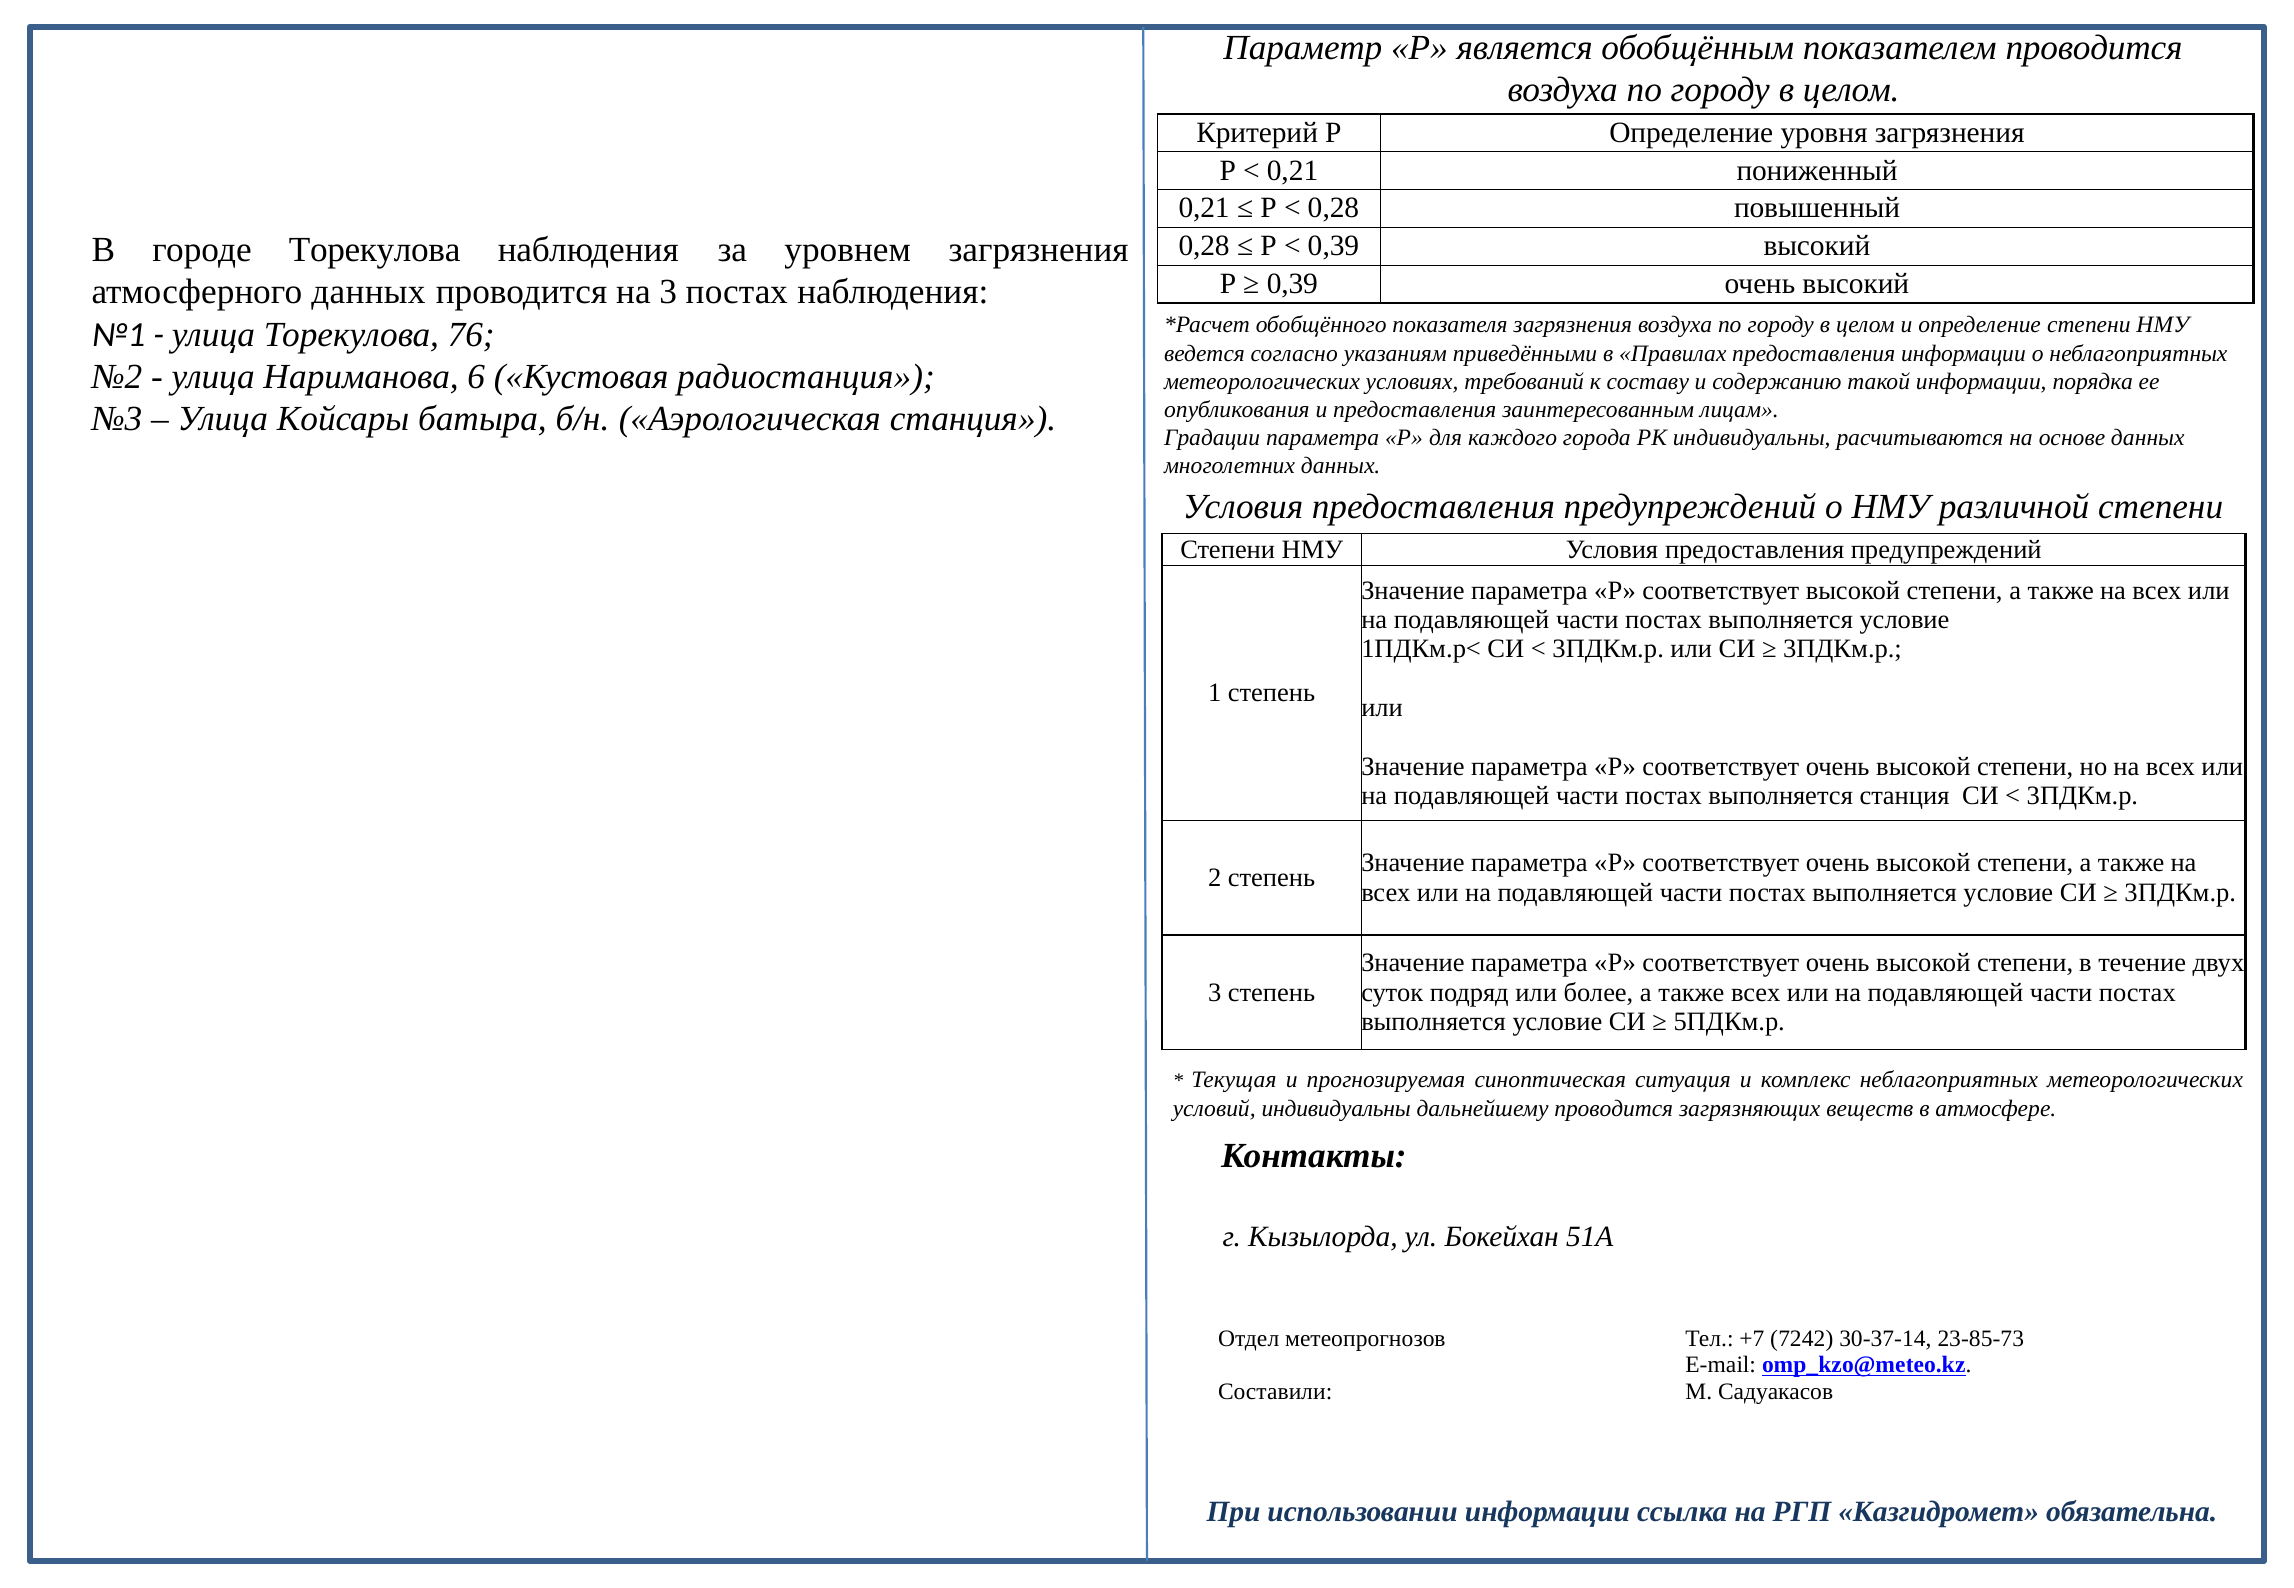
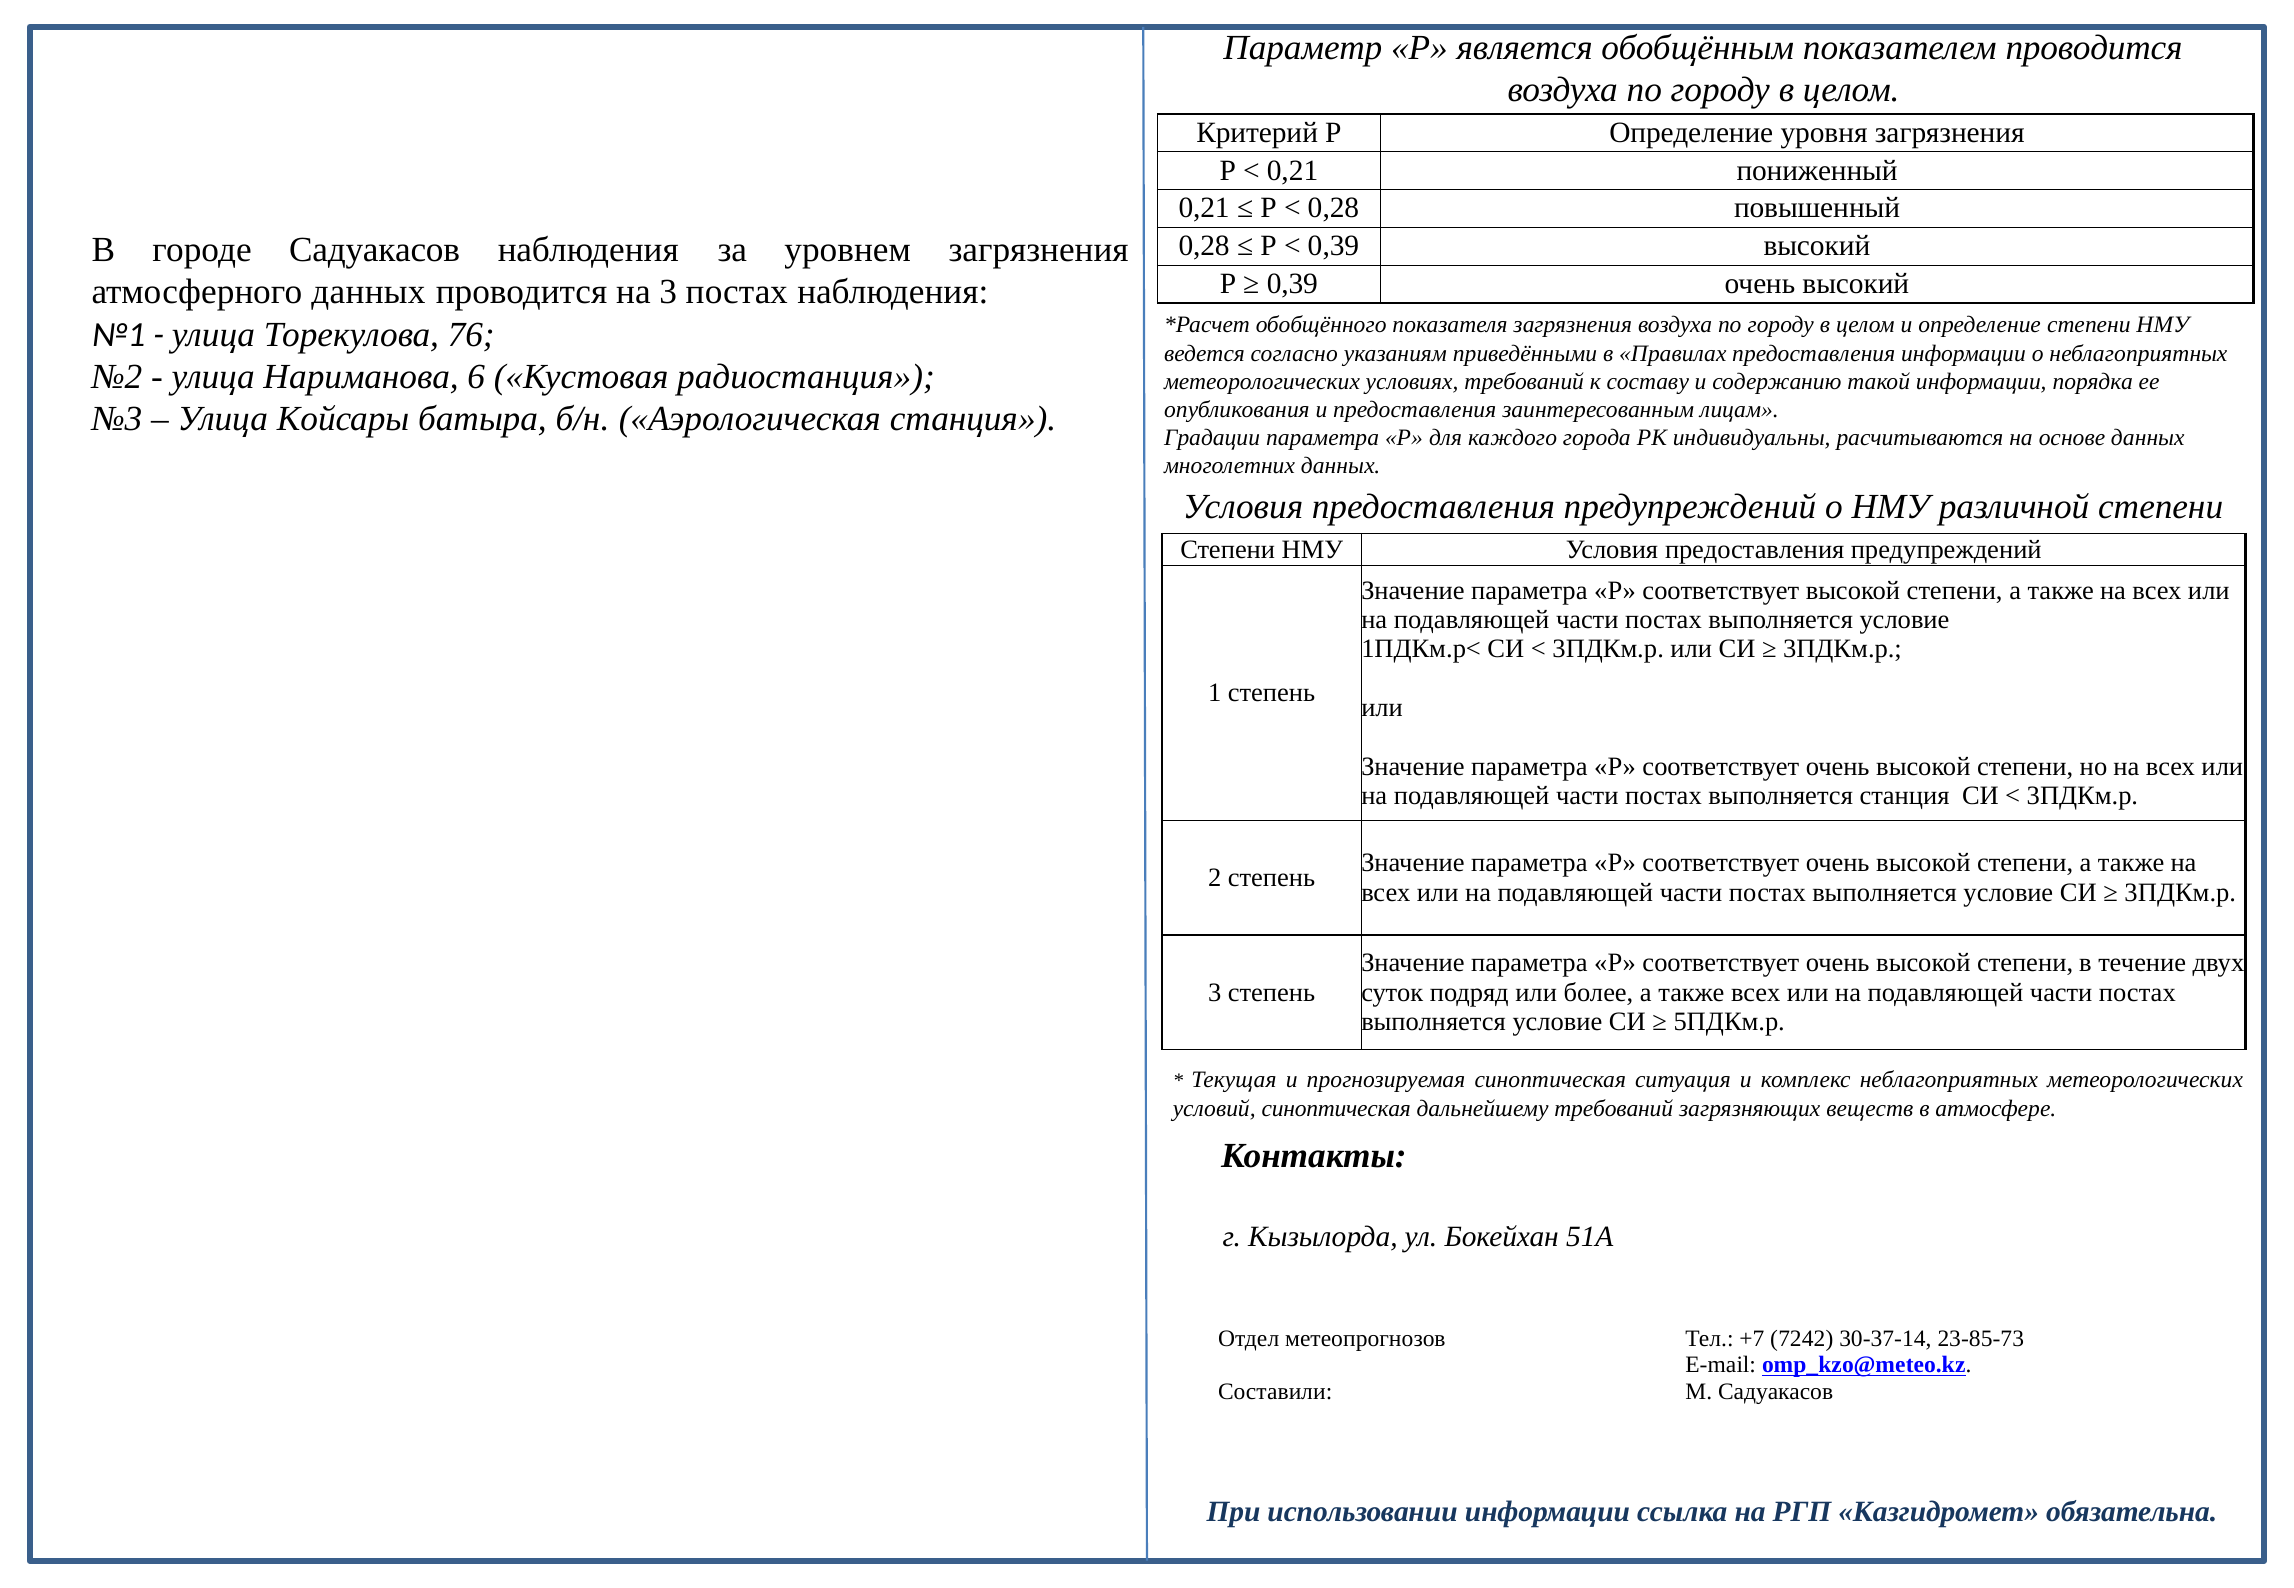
городе Торекулова: Торекулова -> Садуакасов
условий индивидуальны: индивидуальны -> синоптическая
дальнейшему проводится: проводится -> требований
